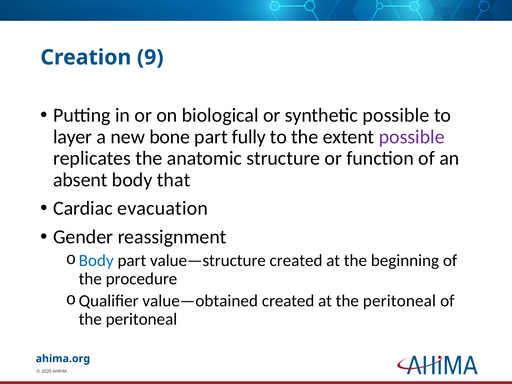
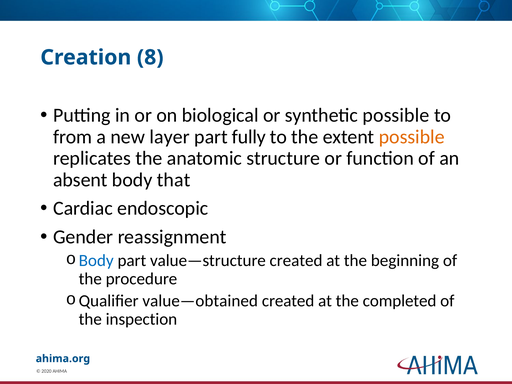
9: 9 -> 8
layer: layer -> from
bone: bone -> layer
possible at (412, 137) colour: purple -> orange
evacuation: evacuation -> endoscopic
at the peritoneal: peritoneal -> completed
peritoneal at (141, 319): peritoneal -> inspection
